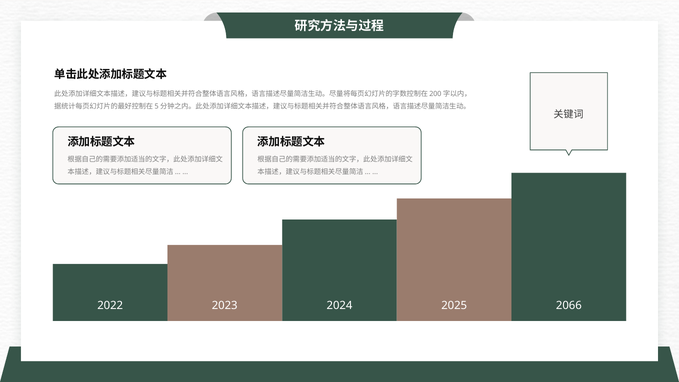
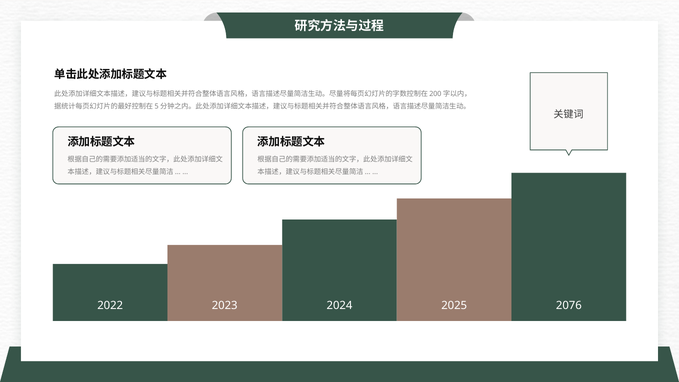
2066: 2066 -> 2076
